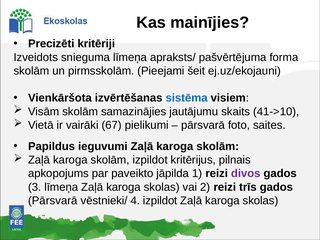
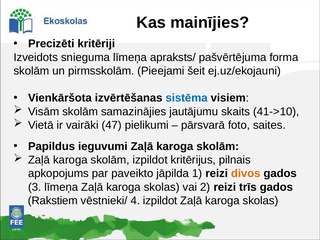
67: 67 -> 47
divos colour: purple -> orange
Pārsvarā at (53, 201): Pārsvarā -> Rakstiem
